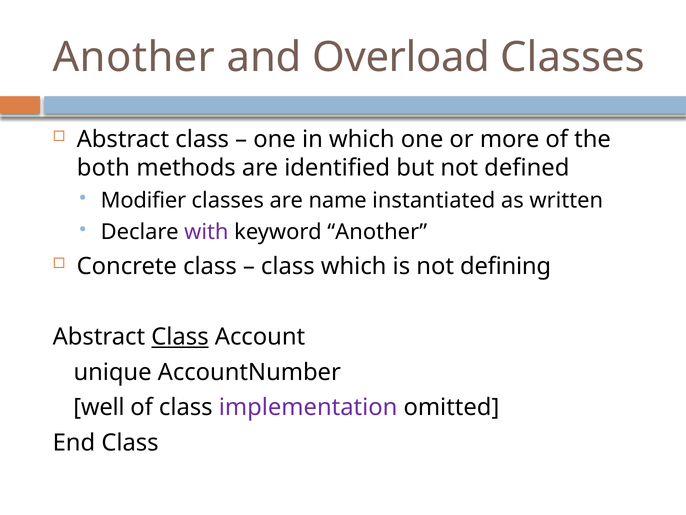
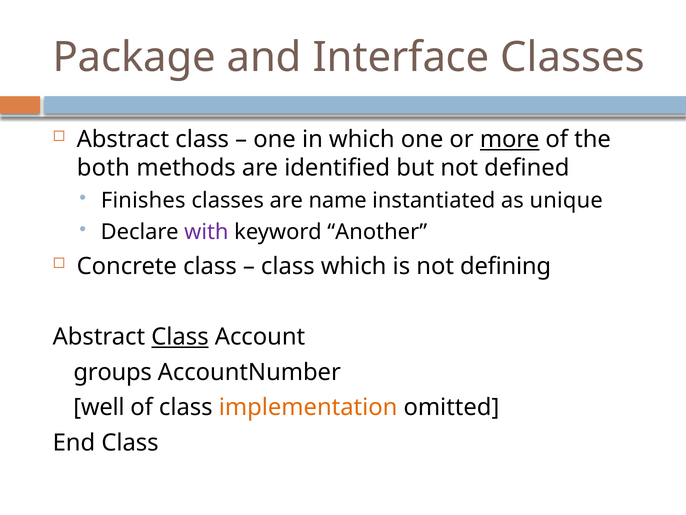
Another at (134, 57): Another -> Package
Overload: Overload -> Interface
more underline: none -> present
Modifier: Modifier -> Finishes
written: written -> unique
unique: unique -> groups
implementation colour: purple -> orange
